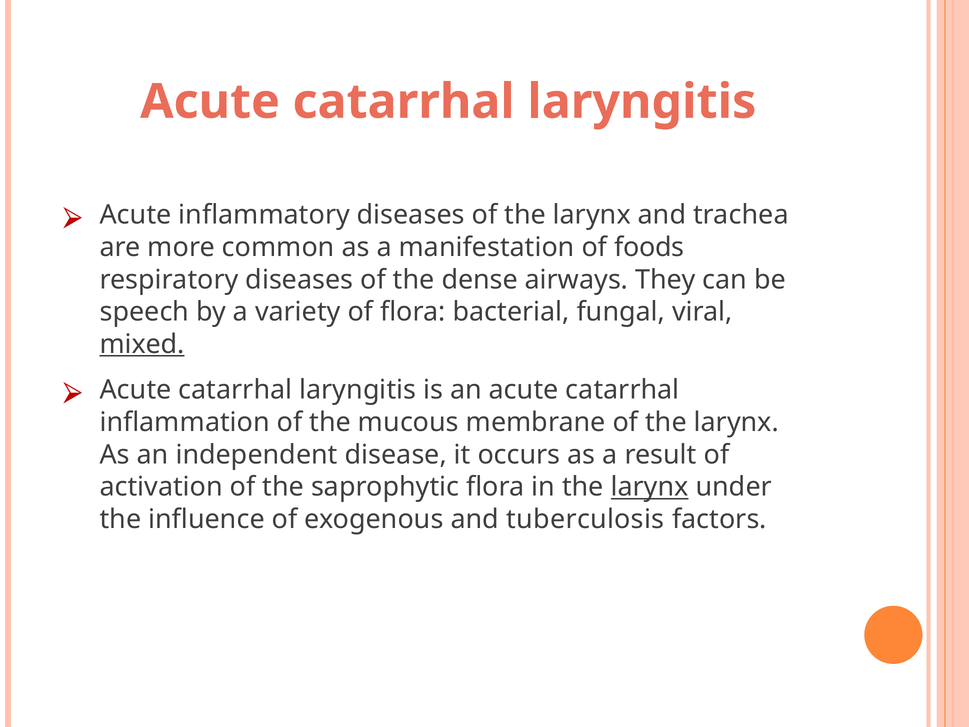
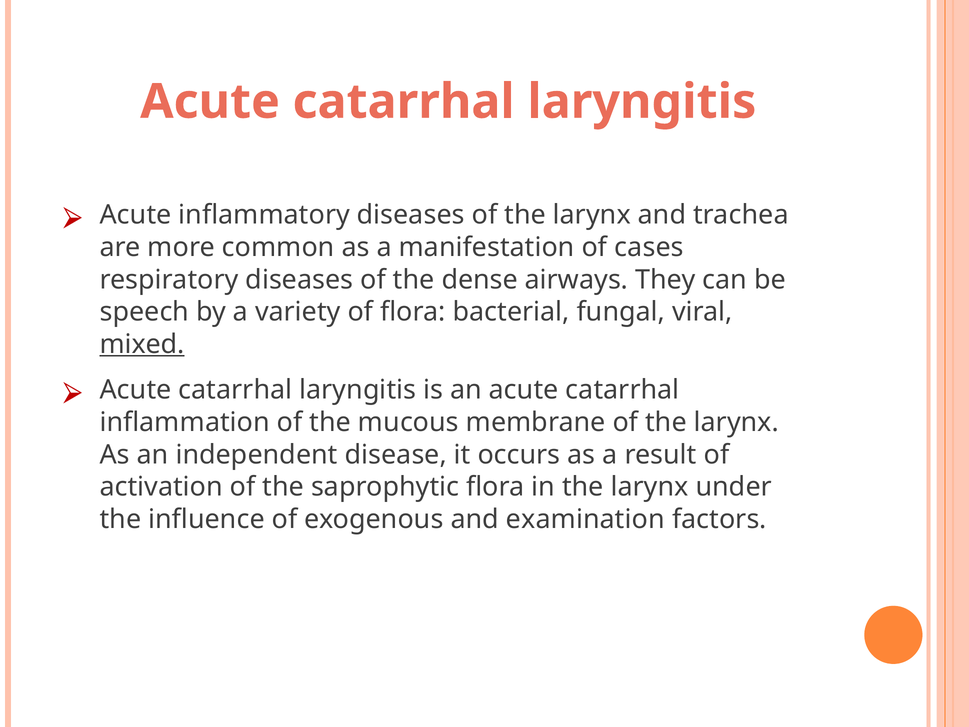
foods: foods -> cases
larynx at (650, 487) underline: present -> none
tuberculosis: tuberculosis -> examination
